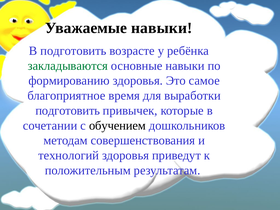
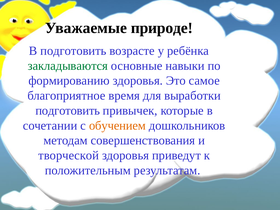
Уважаемые навыки: навыки -> природе
обучением colour: black -> orange
технологий: технологий -> творческой
